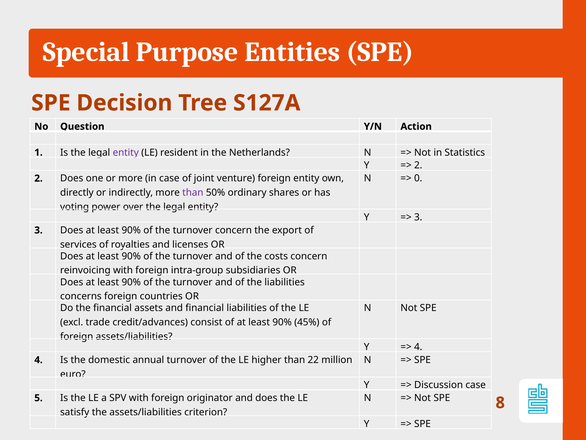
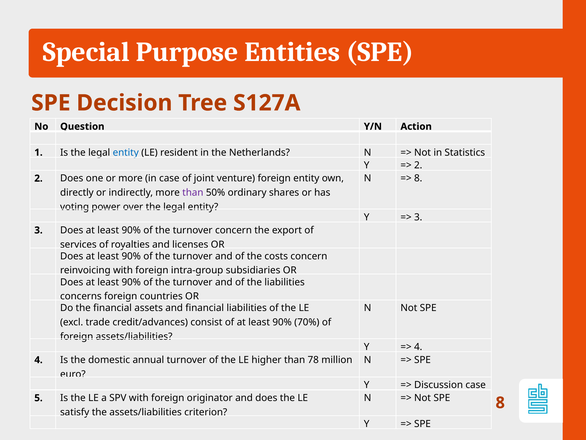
entity at (126, 152) colour: purple -> blue
0 at (418, 178): 0 -> 8
45%: 45% -> 70%
22: 22 -> 78
